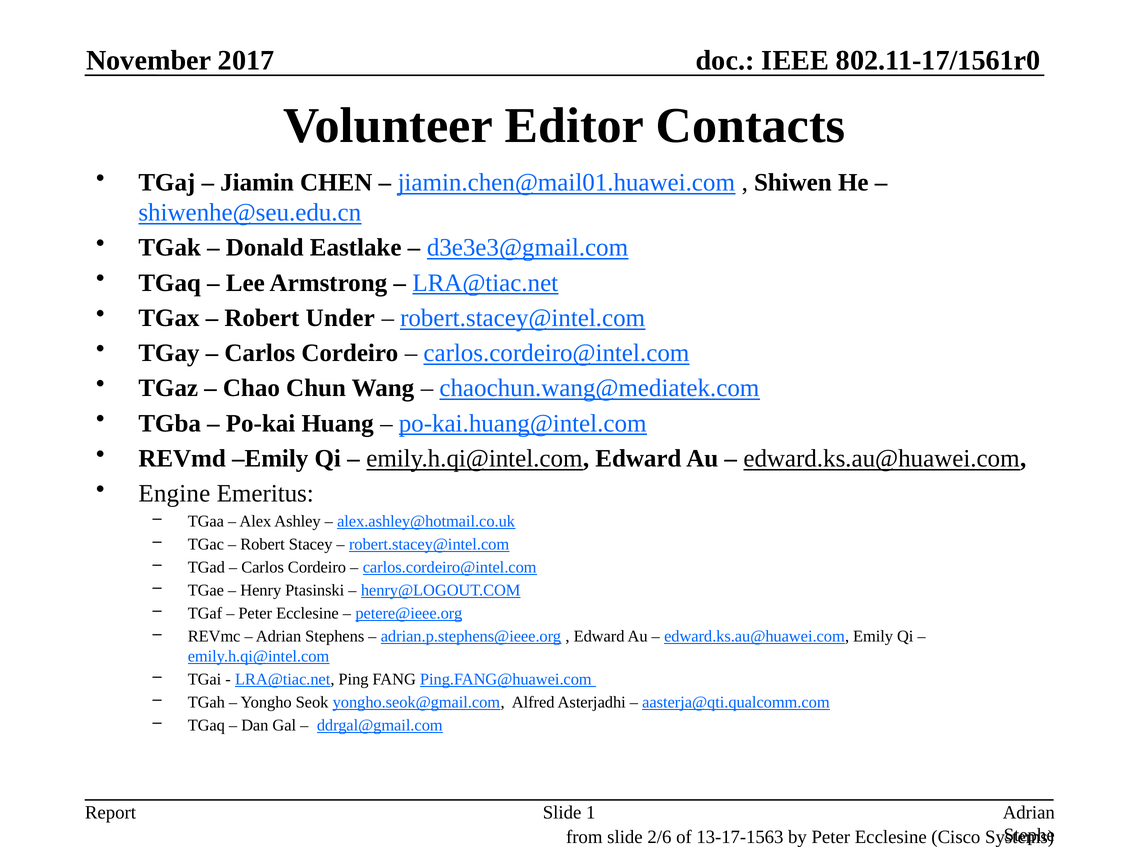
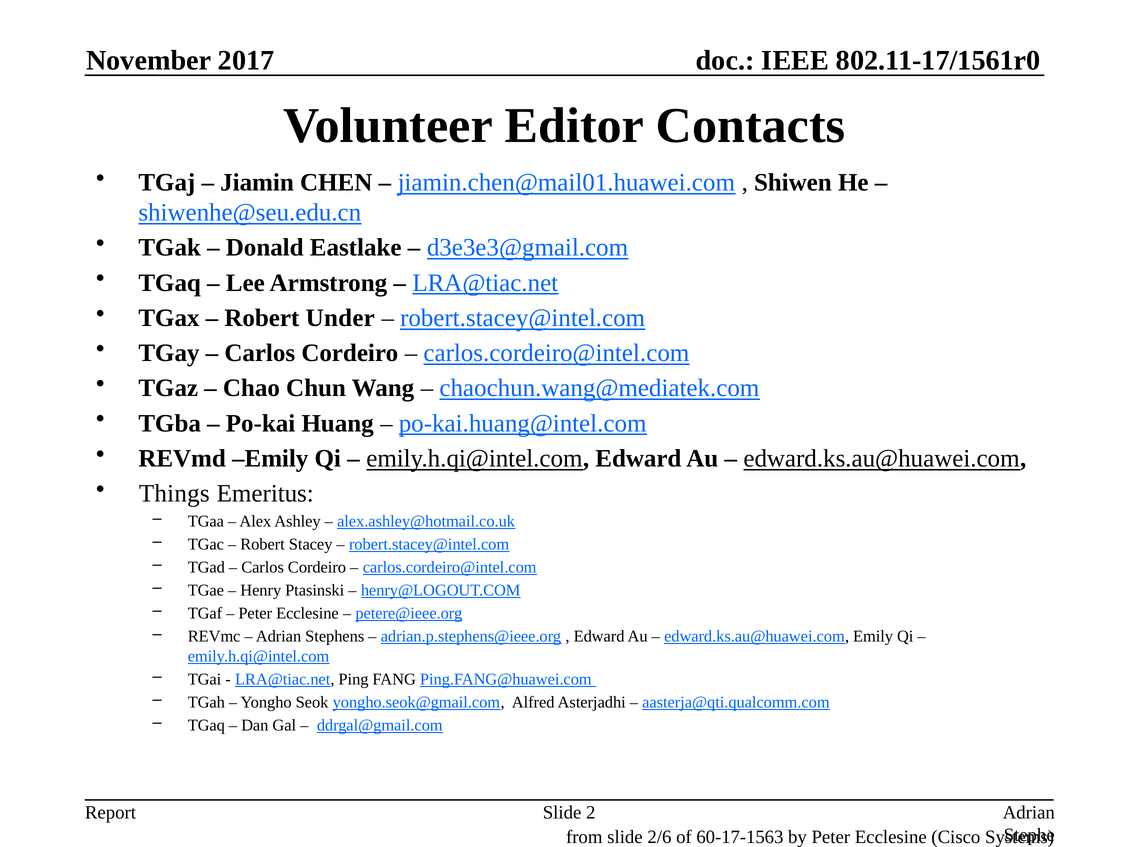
Engine: Engine -> Things
1: 1 -> 2
13-17-1563: 13-17-1563 -> 60-17-1563
